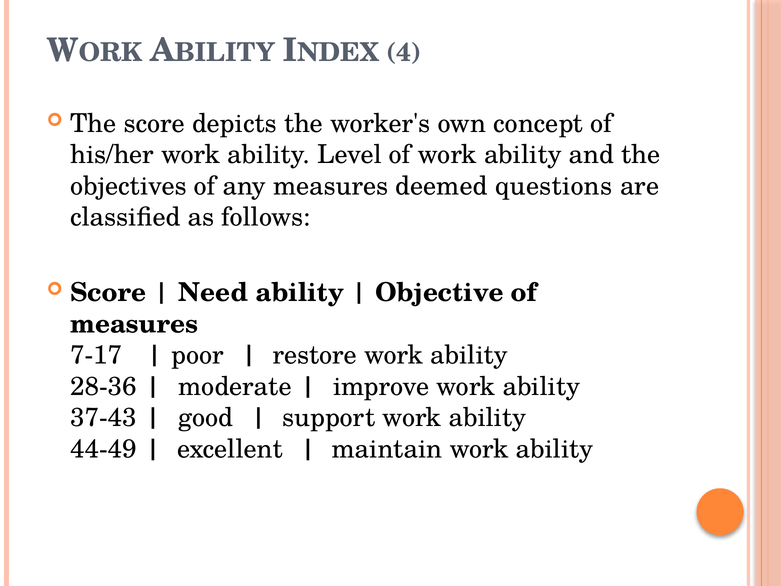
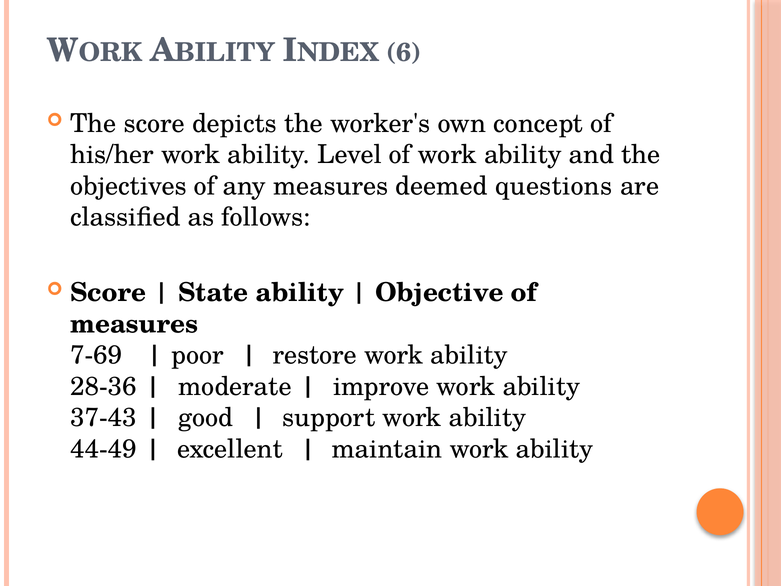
4: 4 -> 6
Need: Need -> State
7-17: 7-17 -> 7-69
